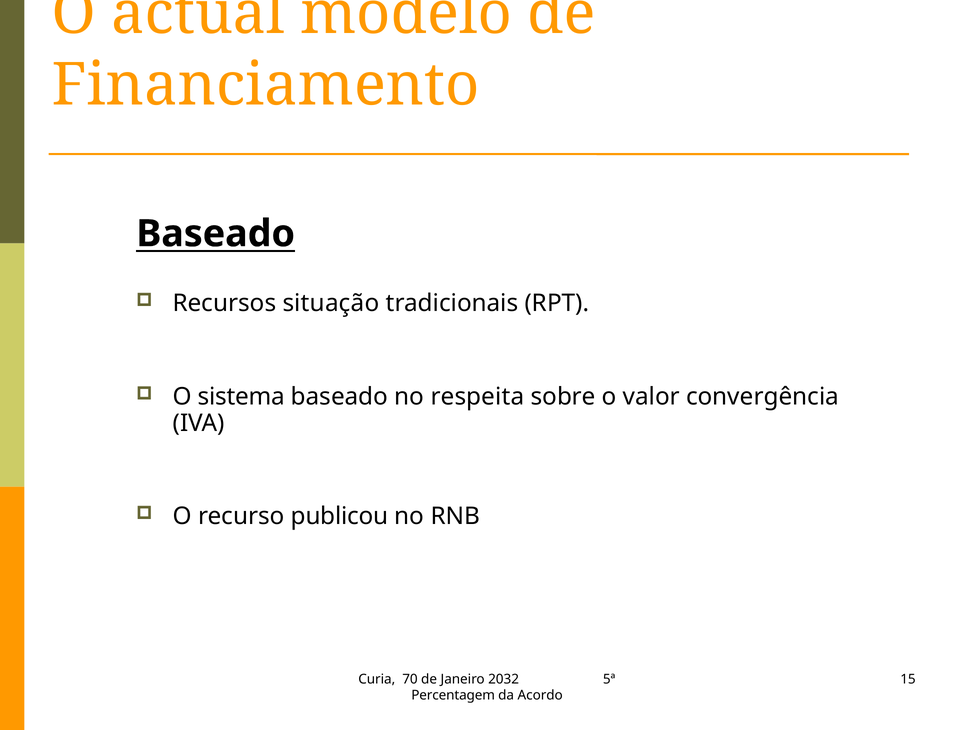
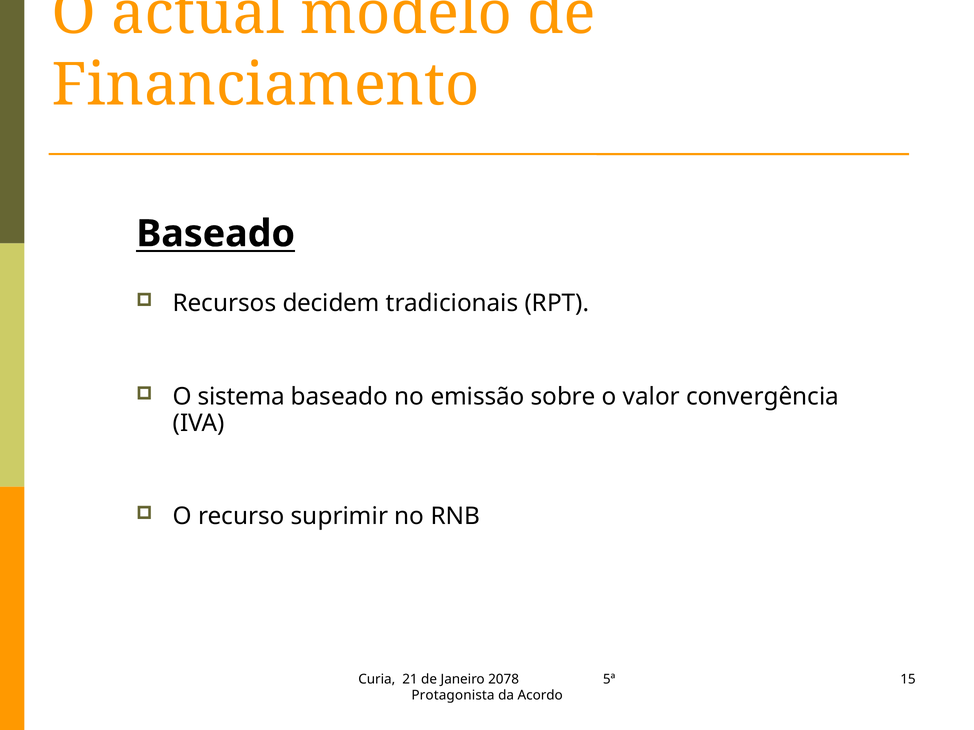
situação: situação -> decidem
respeita: respeita -> emissão
publicou: publicou -> suprimir
70: 70 -> 21
2032: 2032 -> 2078
Percentagem: Percentagem -> Protagonista
